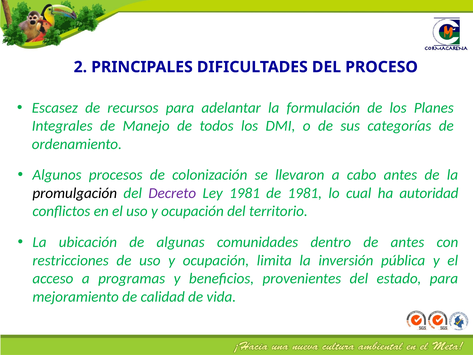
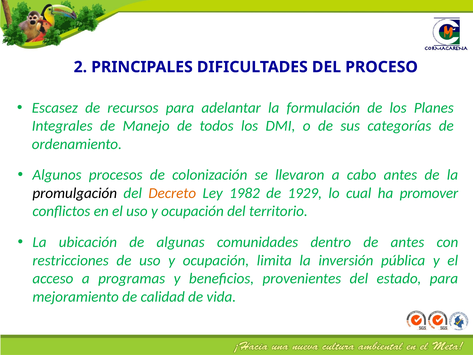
Decreto colour: purple -> orange
Ley 1981: 1981 -> 1982
de 1981: 1981 -> 1929
autoridad: autoridad -> promover
